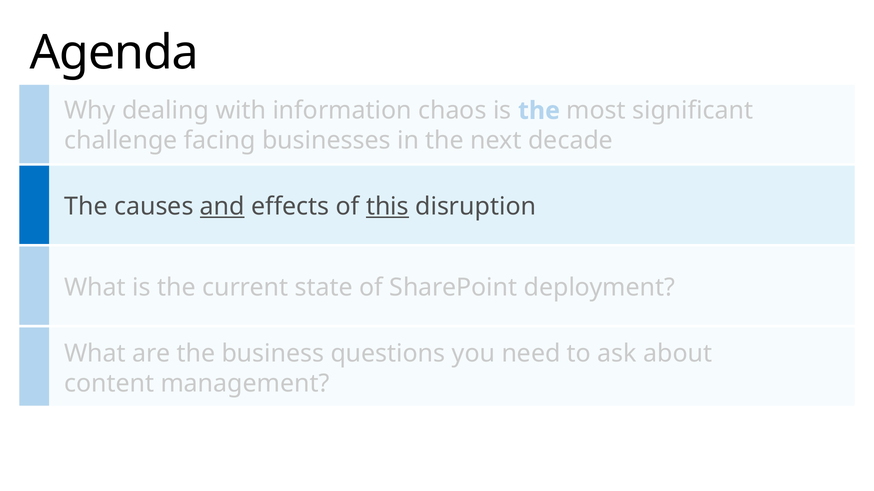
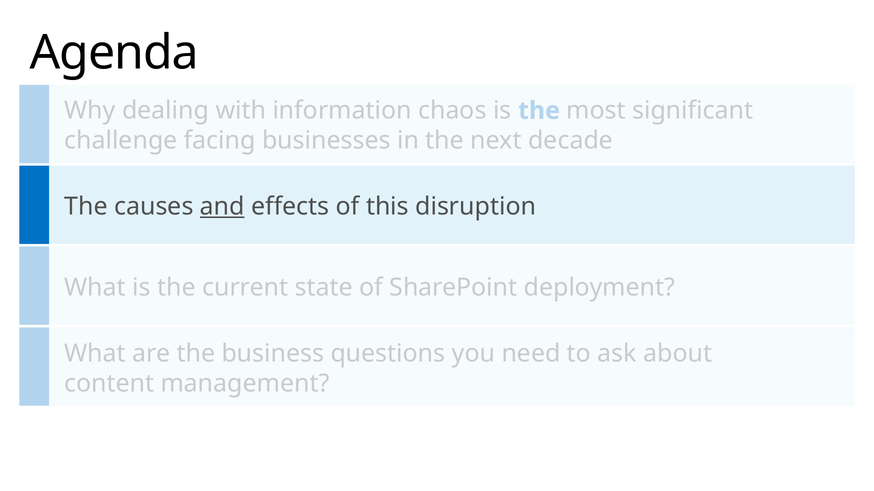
this underline: present -> none
